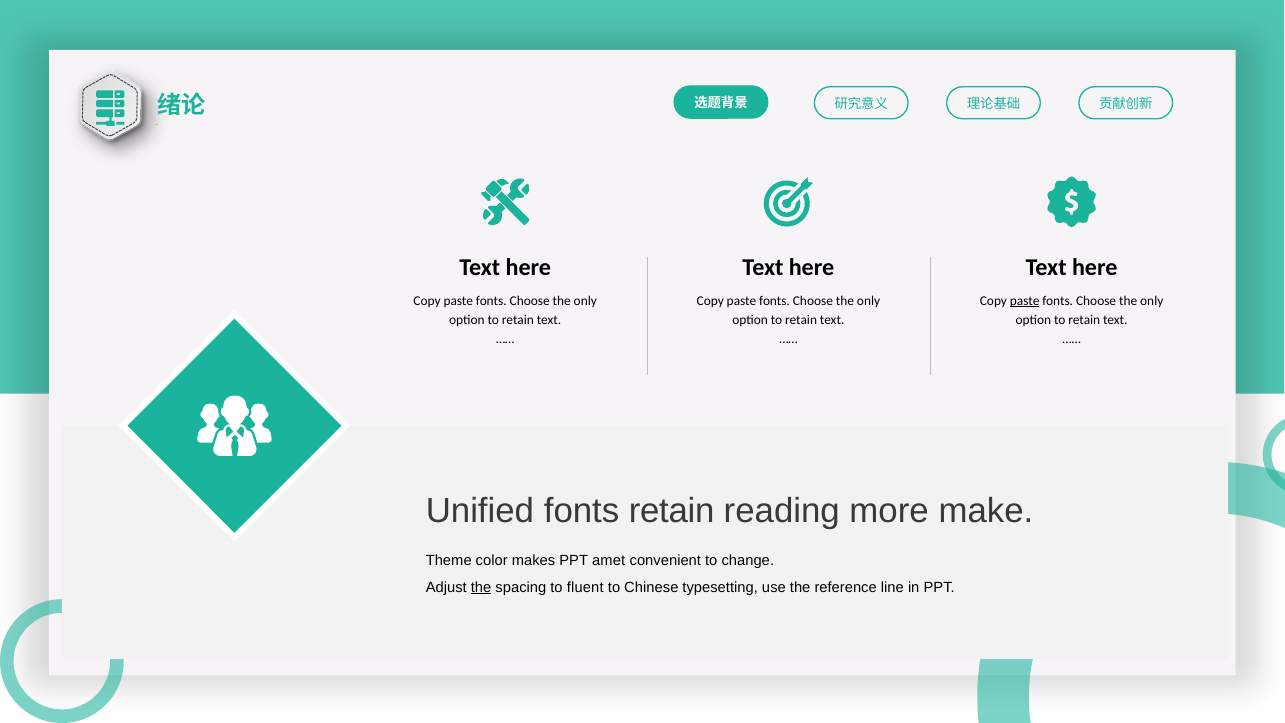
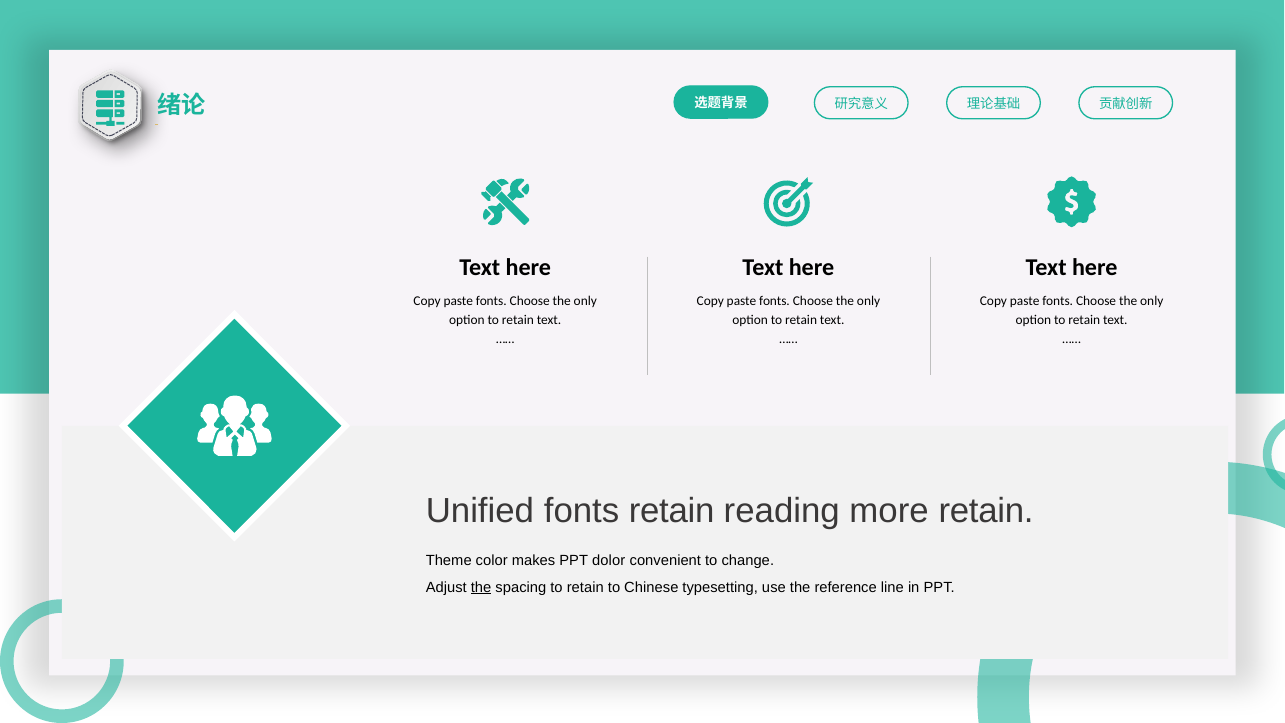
paste at (1025, 301) underline: present -> none
more make: make -> retain
amet: amet -> dolor
spacing to fluent: fluent -> retain
